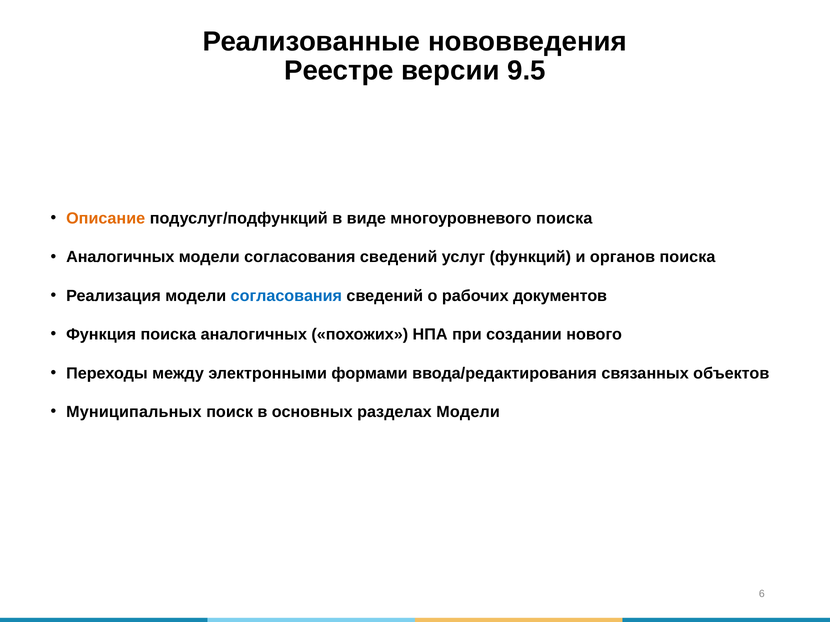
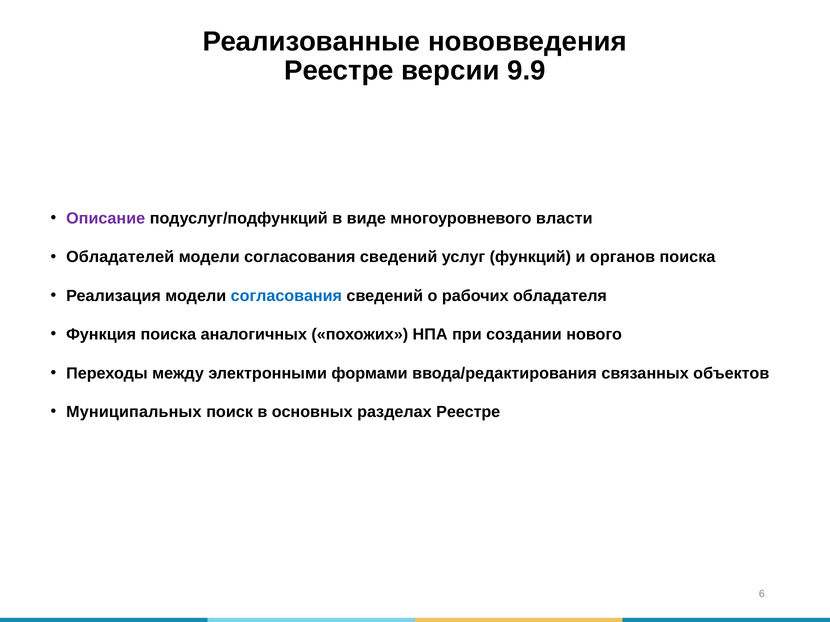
9.5: 9.5 -> 9.9
Описание colour: orange -> purple
многоуровневого поиска: поиска -> власти
Аналогичных at (120, 257): Аналогичных -> Обладателей
документов: документов -> обладателя
разделах Модели: Модели -> Реестре
